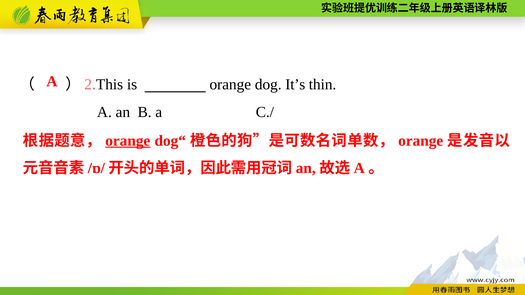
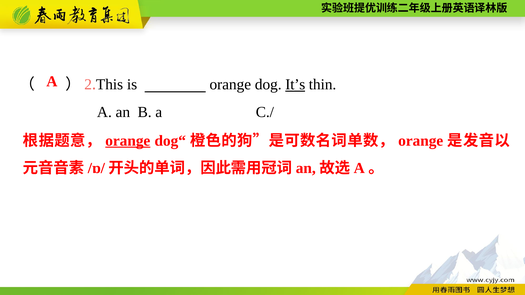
It’s underline: none -> present
